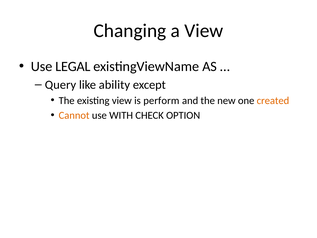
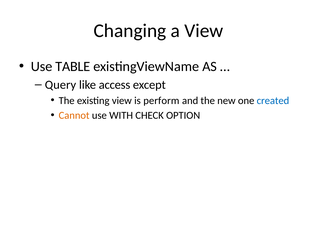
LEGAL: LEGAL -> TABLE
ability: ability -> access
created colour: orange -> blue
